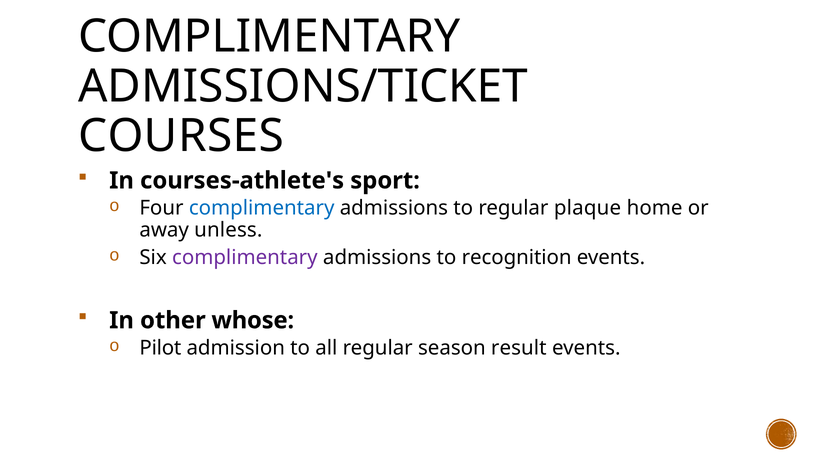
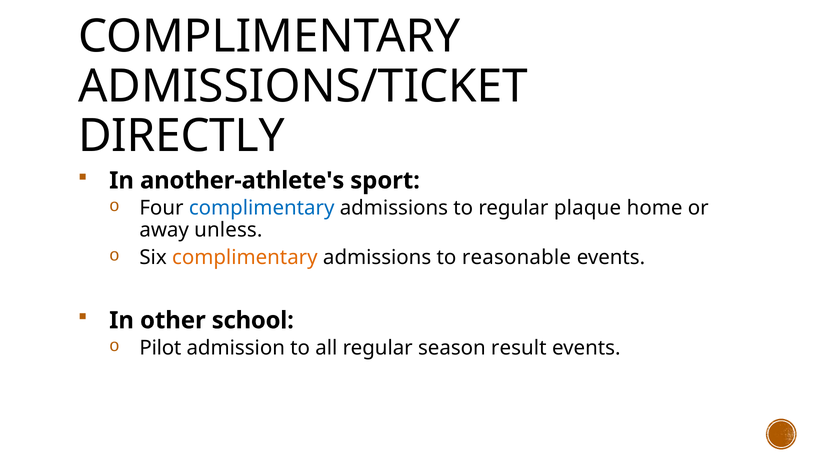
COURSES: COURSES -> DIRECTLY
courses-athlete's: courses-athlete's -> another-athlete's
complimentary at (245, 257) colour: purple -> orange
recognition: recognition -> reasonable
whose: whose -> school
